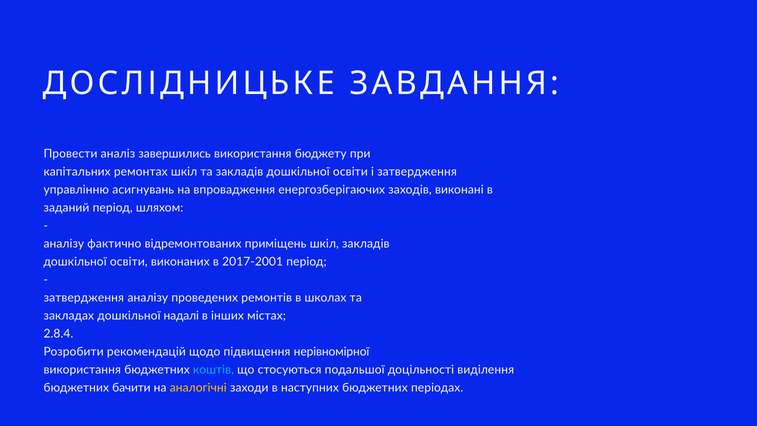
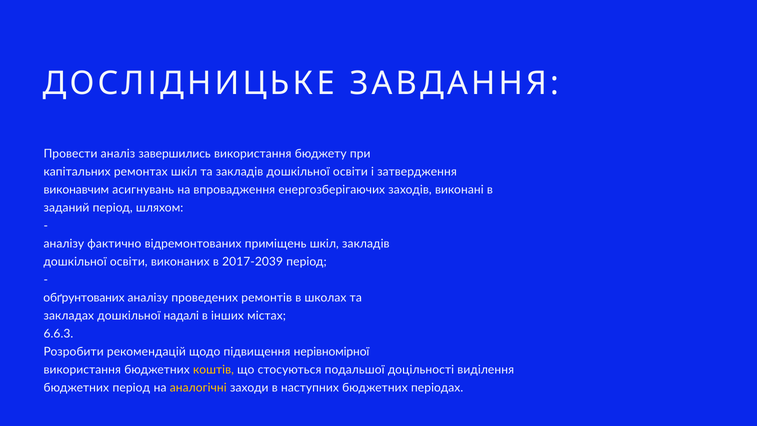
управлінню: управлінню -> виконавчим
2017-2001: 2017-2001 -> 2017-2039
затвердження at (84, 298): затвердження -> обґрунтованих
2.8.4: 2.8.4 -> 6.6.3
коштів colour: light blue -> yellow
бюджетних бачити: бачити -> період
